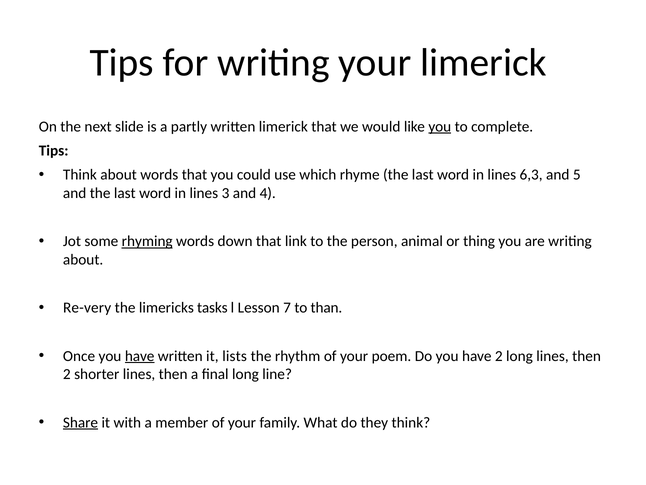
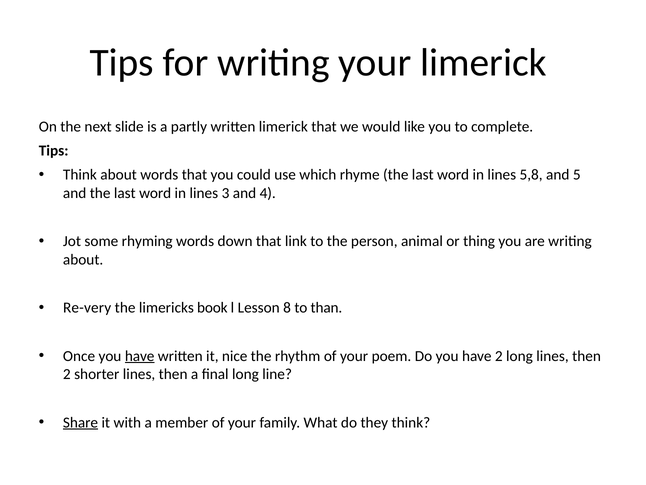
you at (440, 127) underline: present -> none
6,3: 6,3 -> 5,8
rhyming underline: present -> none
tasks: tasks -> book
7: 7 -> 8
lists: lists -> nice
